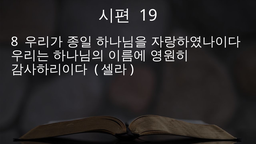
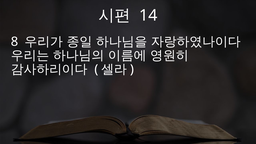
19: 19 -> 14
